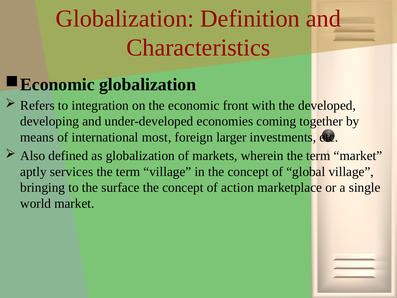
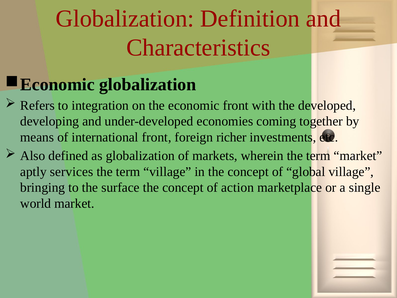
international most: most -> front
larger: larger -> richer
